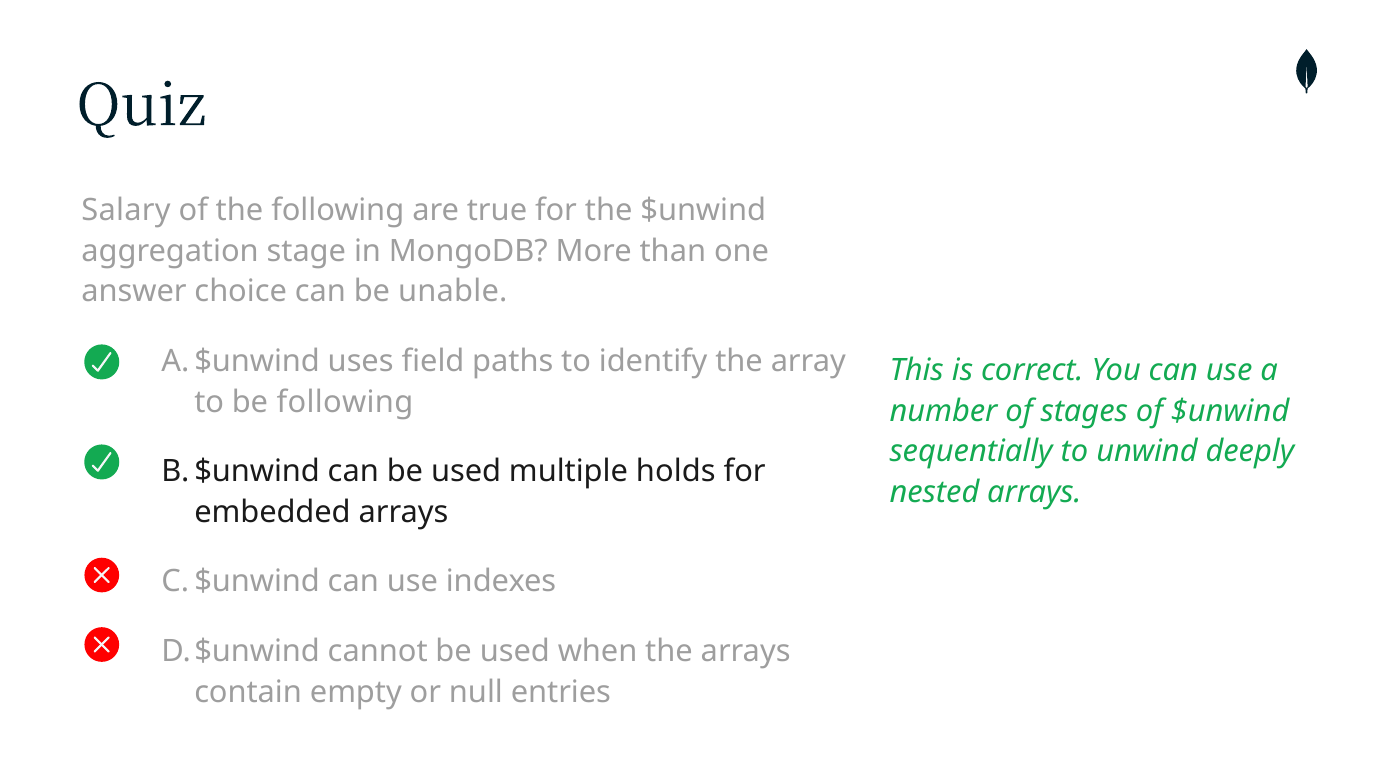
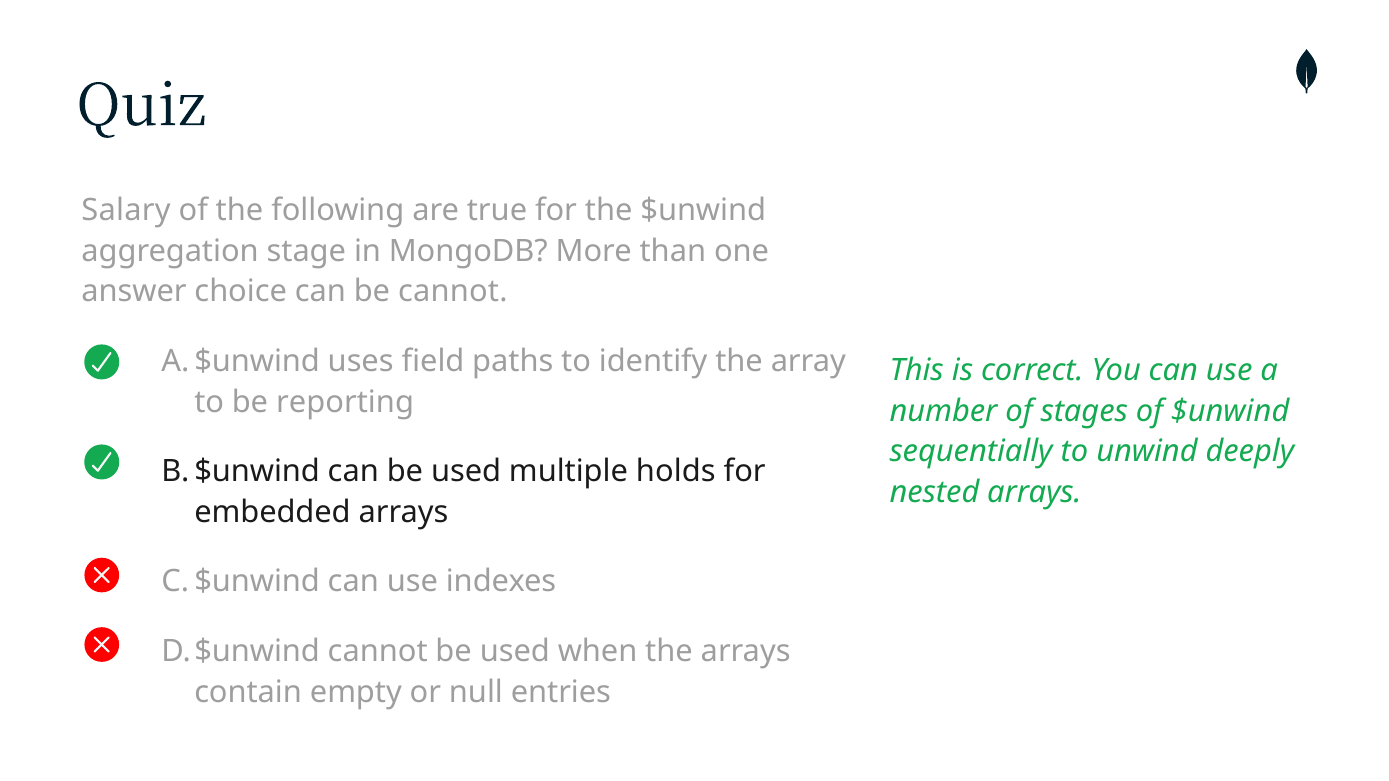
be unable: unable -> cannot
be following: following -> reporting
